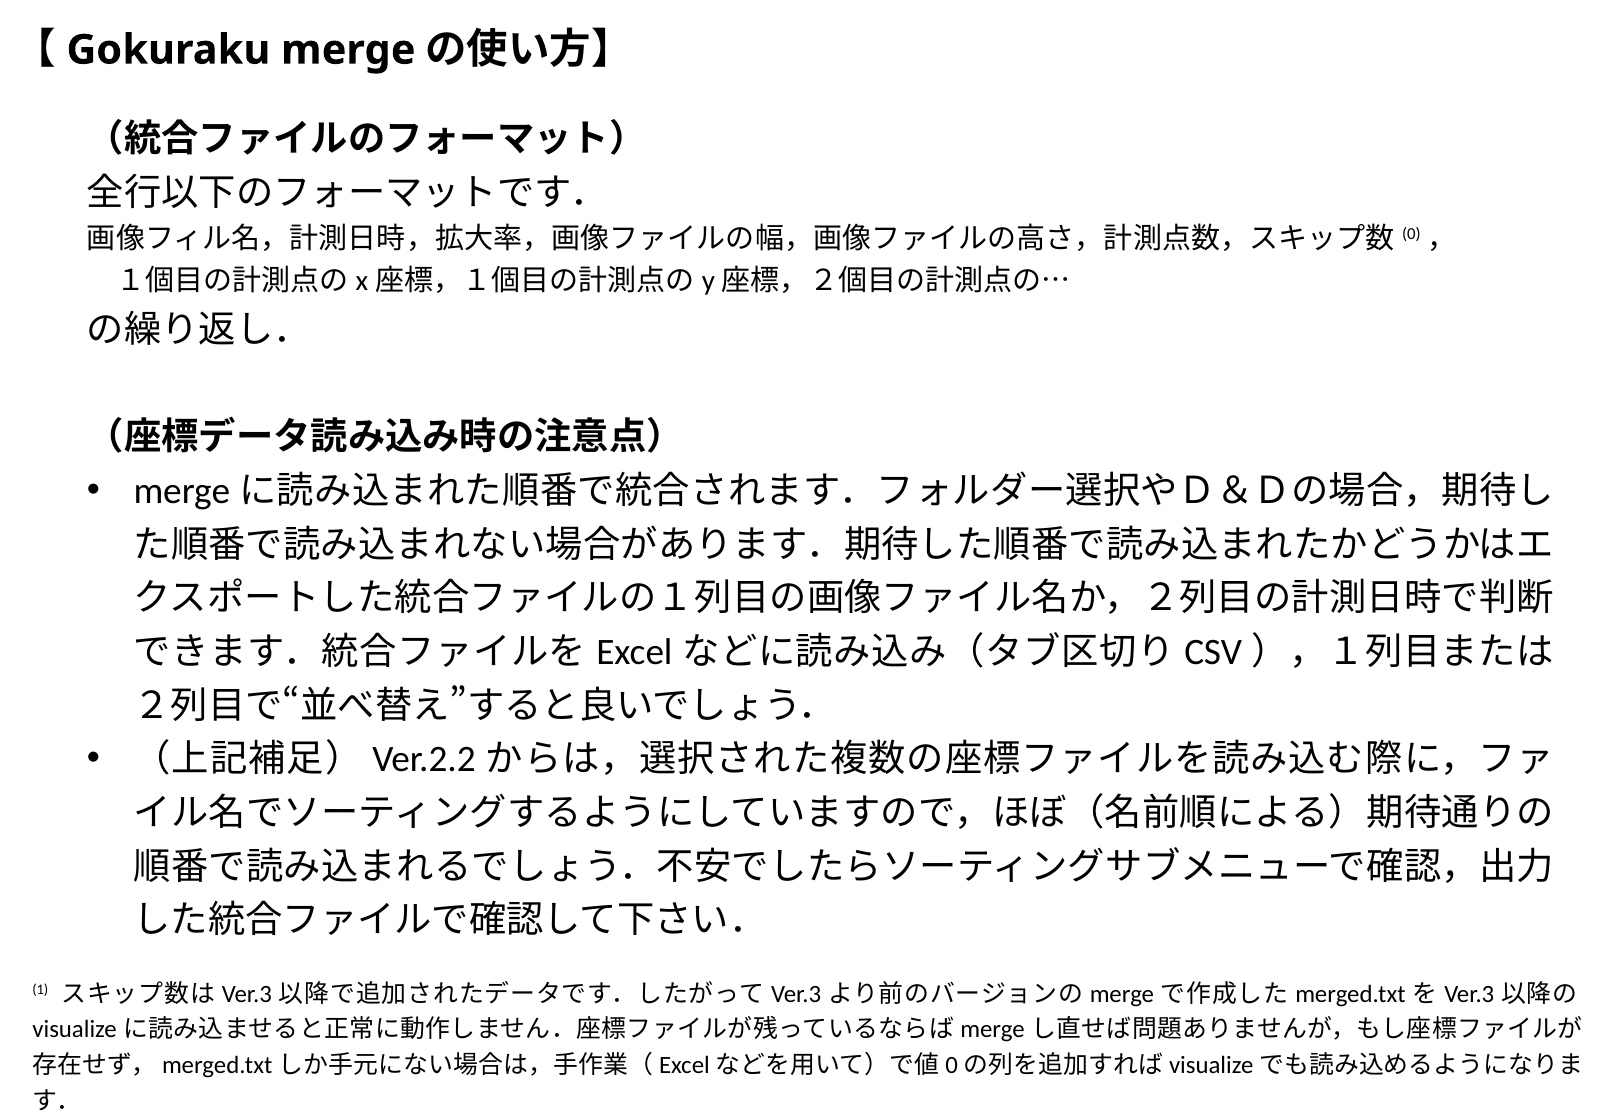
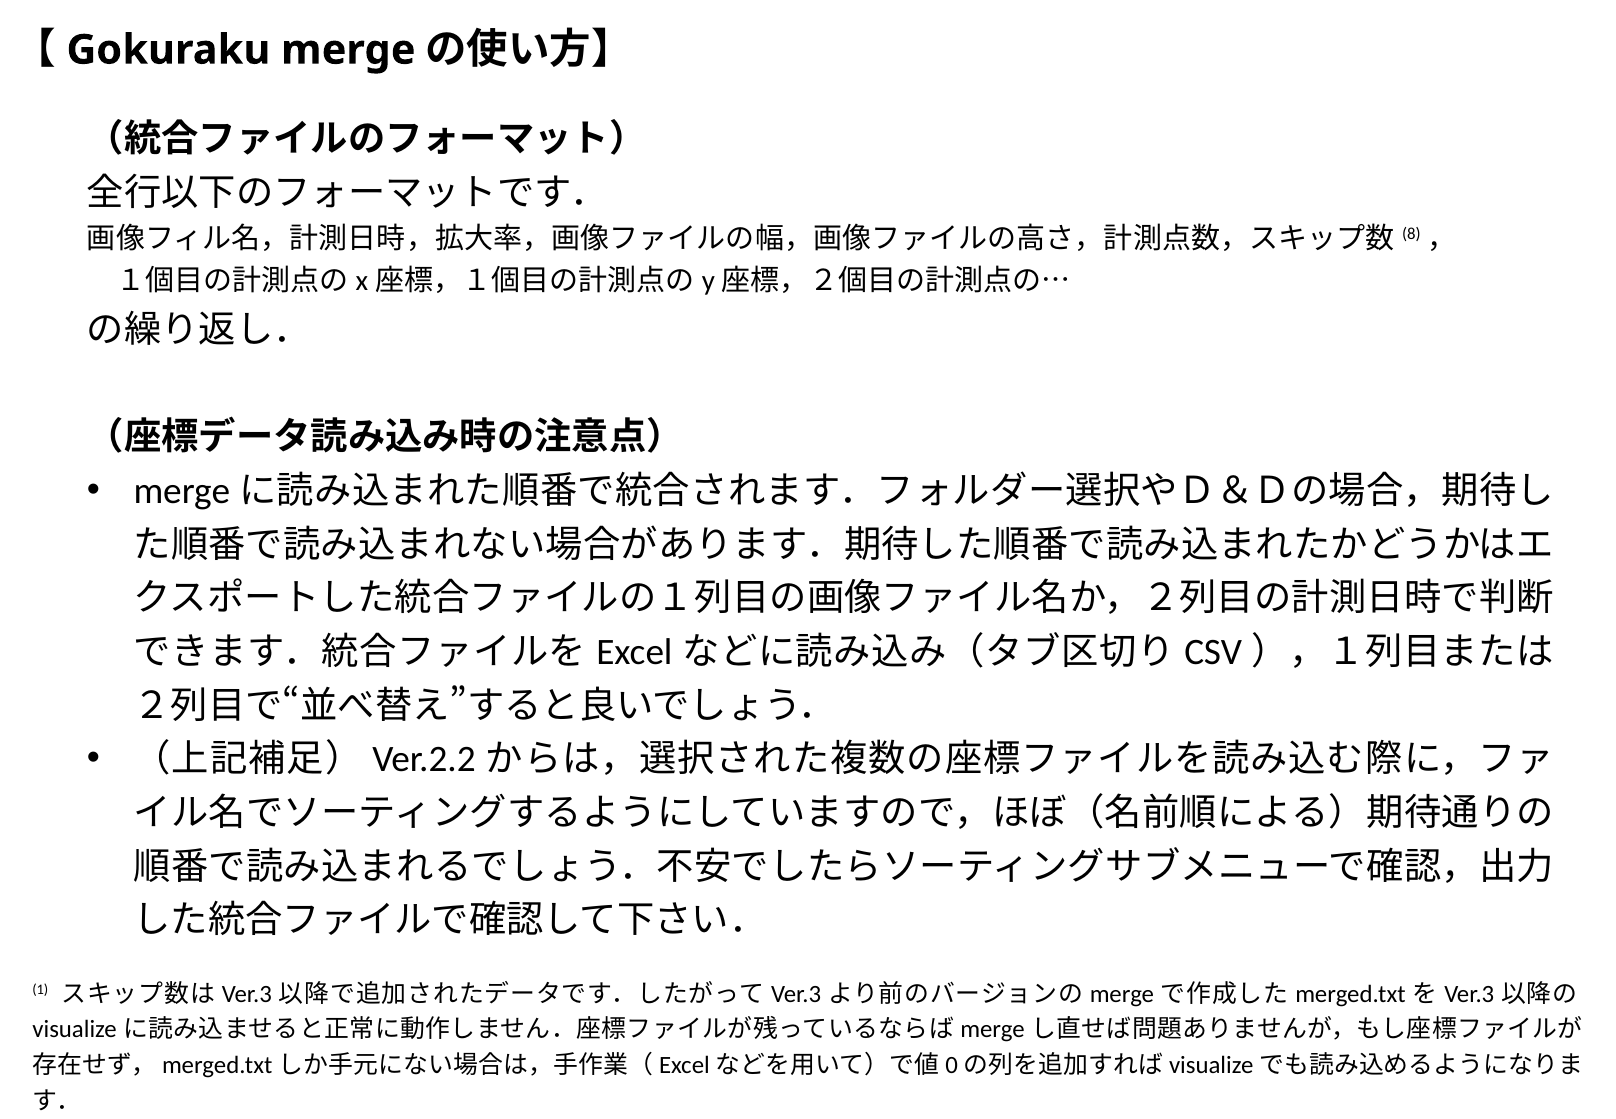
0: 0 -> 8
